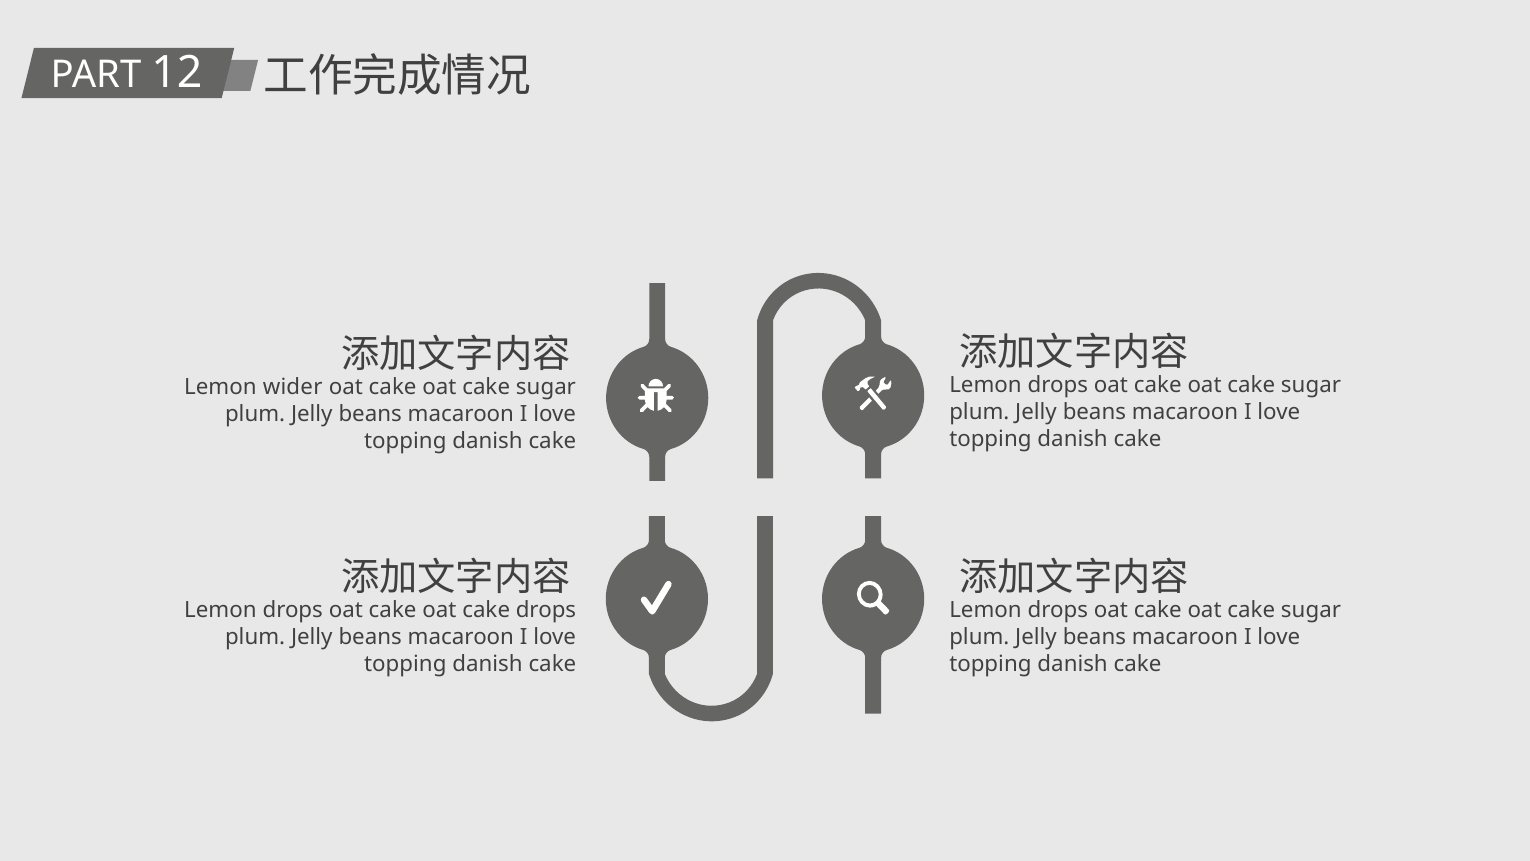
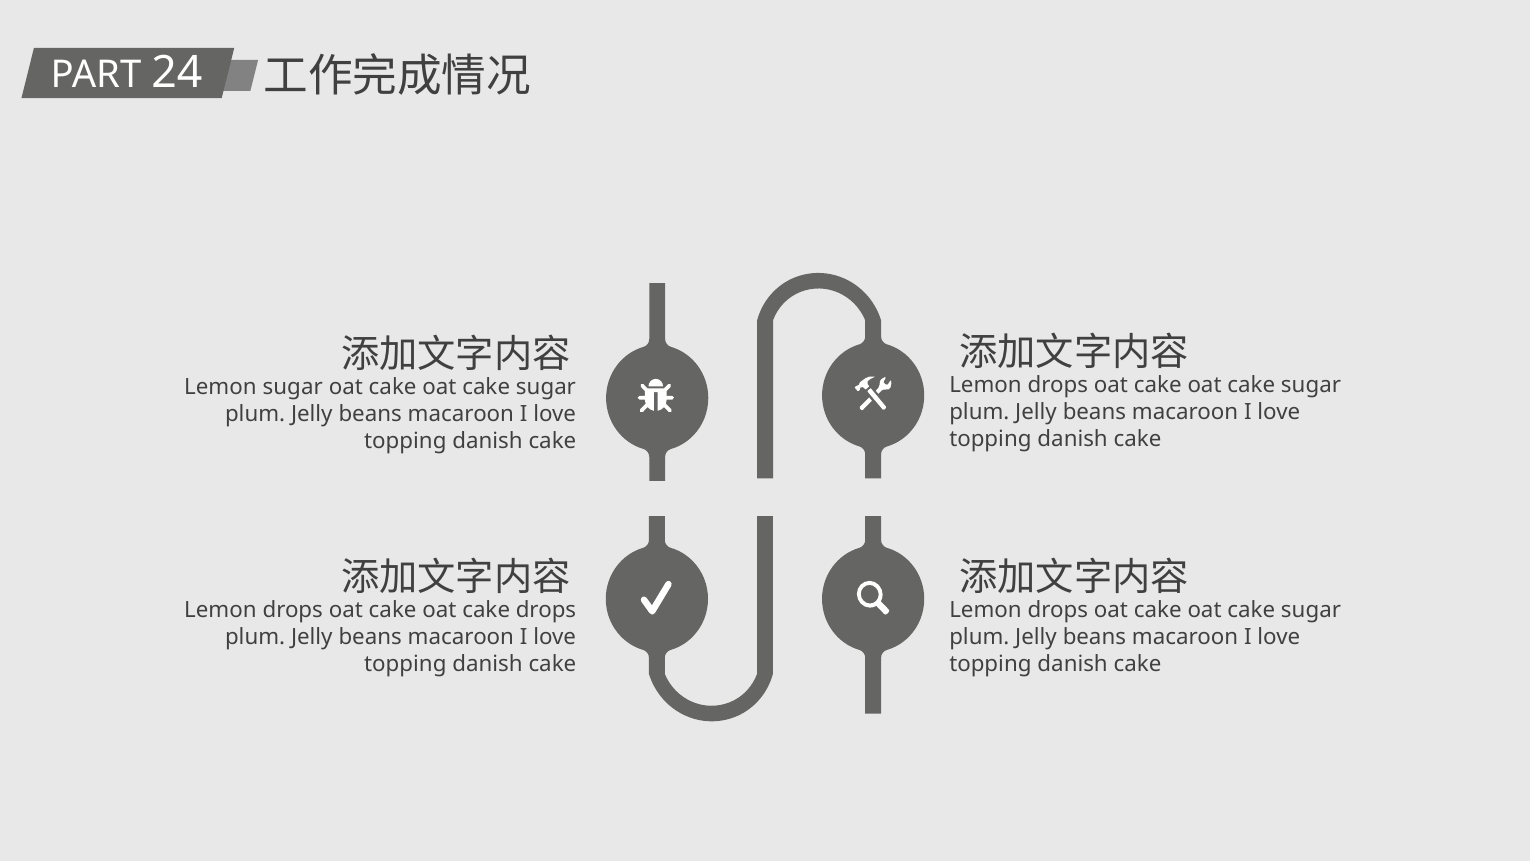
12: 12 -> 24
Lemon wider: wider -> sugar
